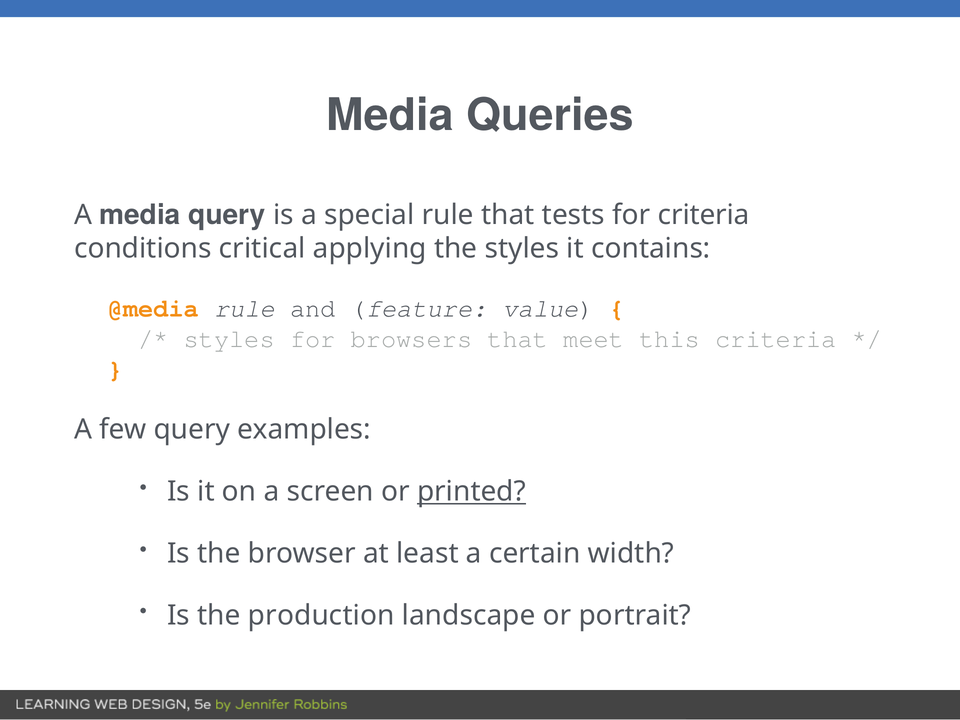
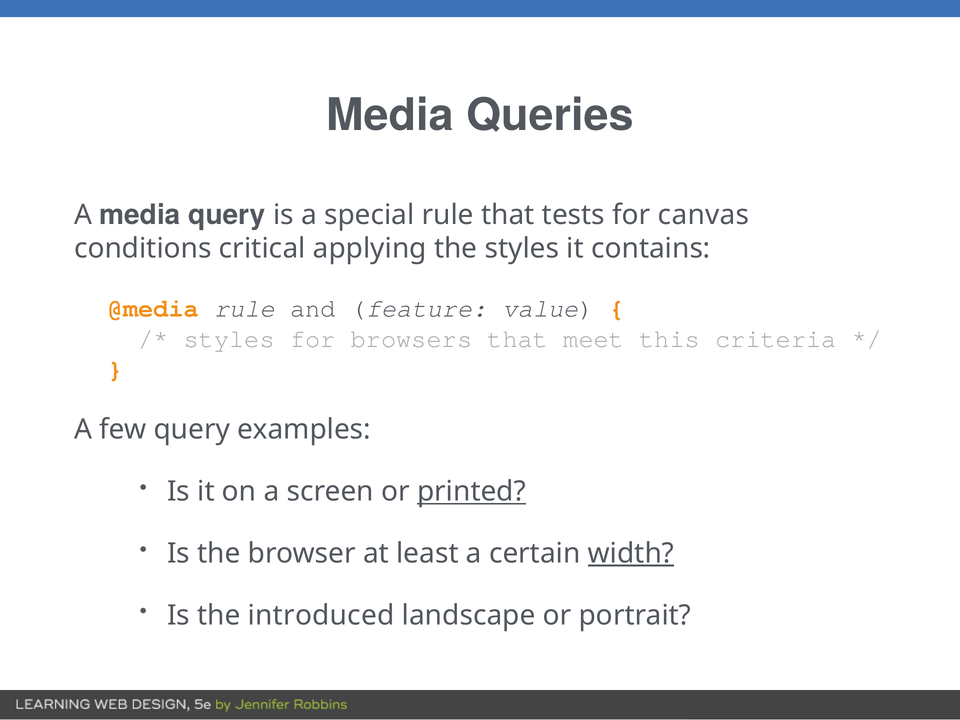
for criteria: criteria -> canvas
width underline: none -> present
production: production -> introduced
